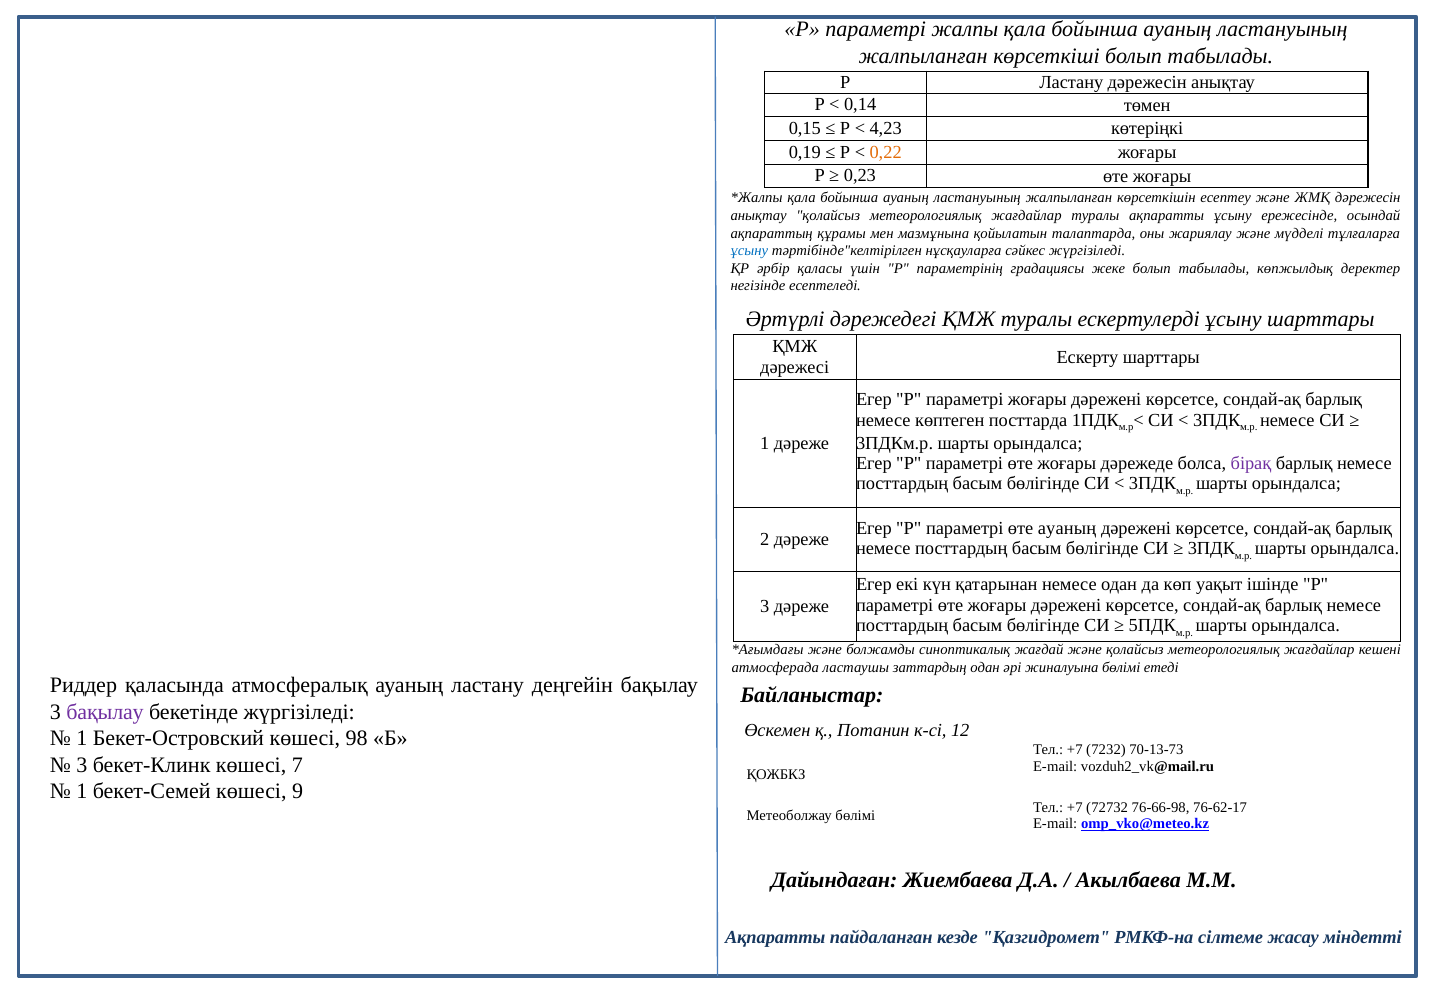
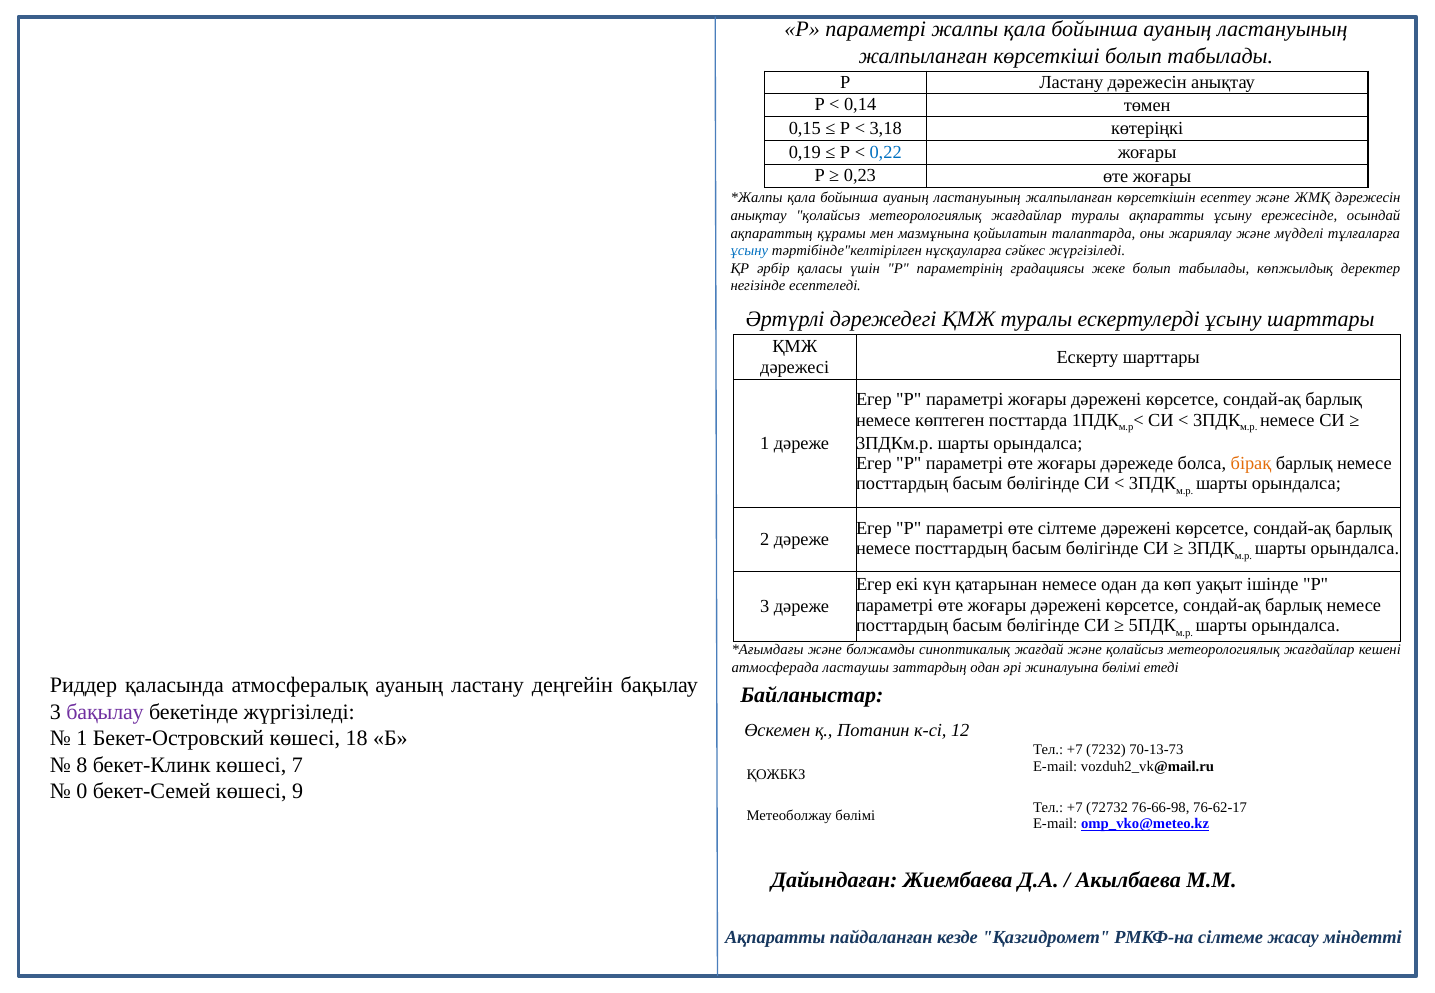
4,23: 4,23 -> 3,18
0,22 colour: orange -> blue
бірақ colour: purple -> orange
өте ауаның: ауаның -> сілтеме
98: 98 -> 18
3 at (82, 765): 3 -> 8
1 at (82, 792): 1 -> 0
